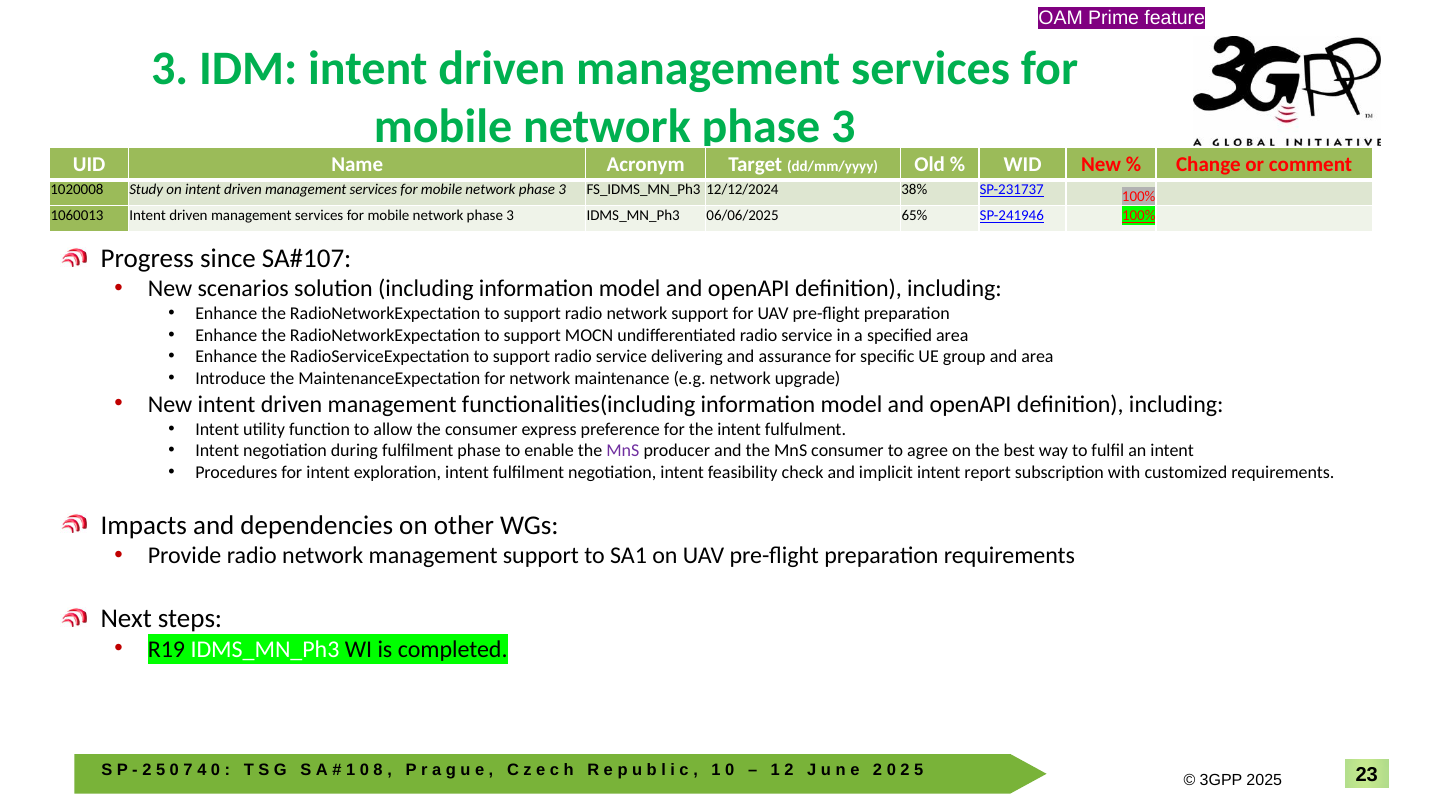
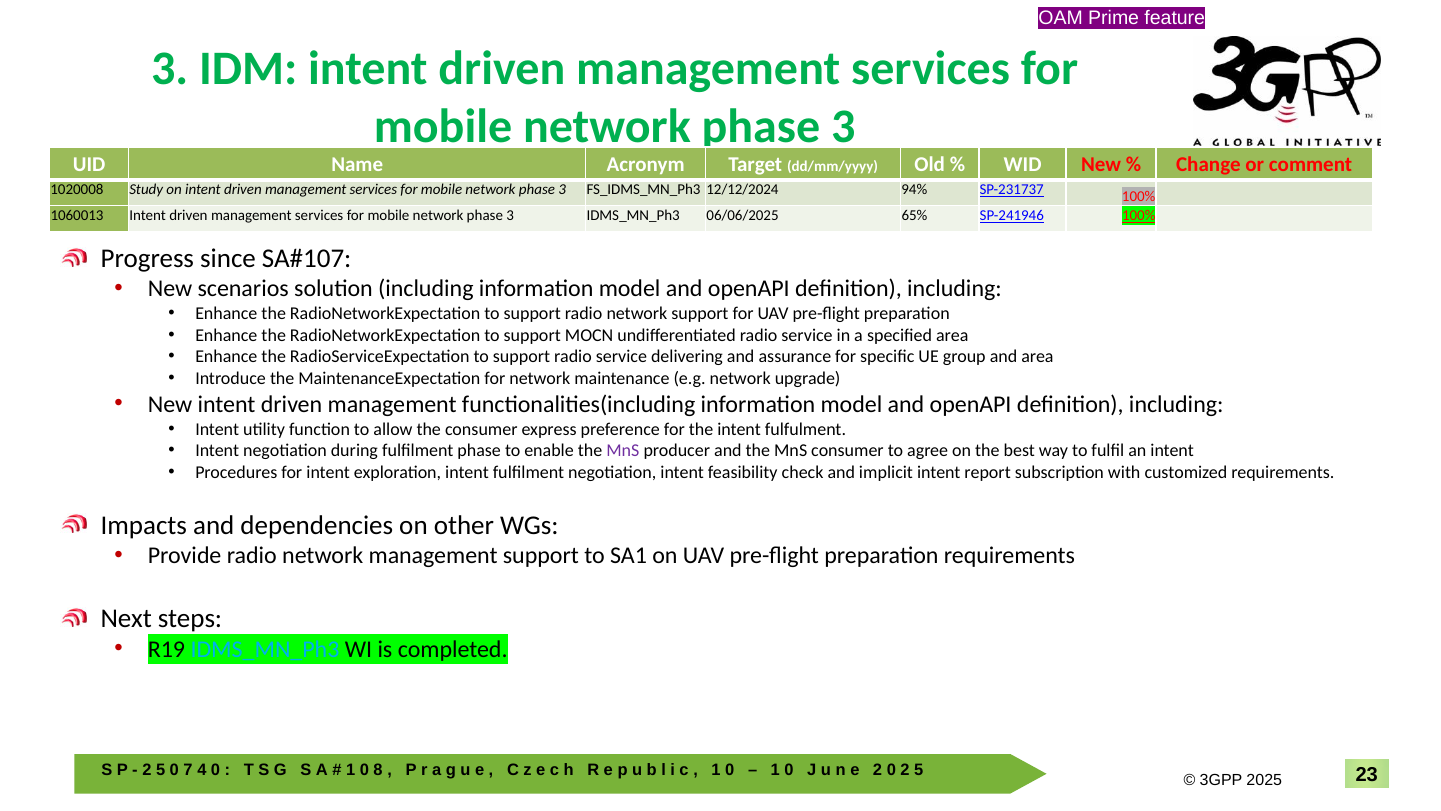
38%: 38% -> 94%
IDMS_MN_Ph3 at (265, 649) colour: white -> light blue
2 at (789, 770): 2 -> 0
